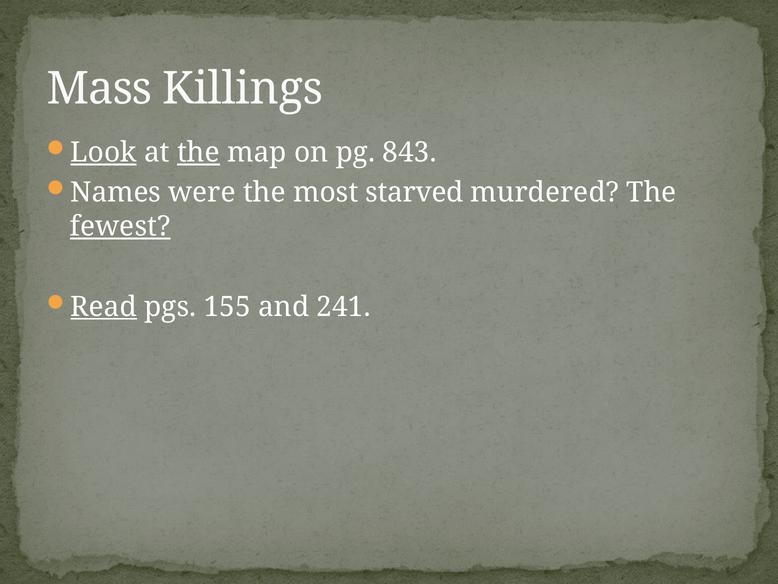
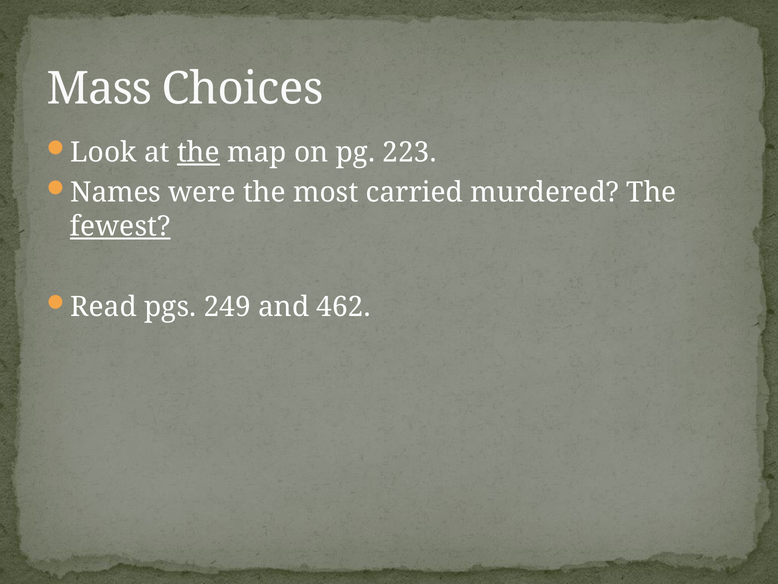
Killings: Killings -> Choices
Look underline: present -> none
843: 843 -> 223
starved: starved -> carried
Read underline: present -> none
155: 155 -> 249
241: 241 -> 462
